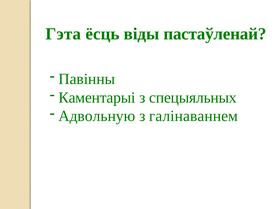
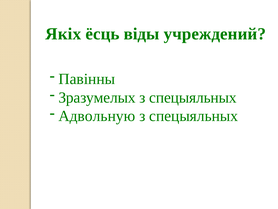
Гэта: Гэта -> Якіх
пастаўленай: пастаўленай -> учреждений
Каментарыі: Каментарыі -> Зразумелых
галінаваннем at (194, 116): галінаваннем -> спецыяльных
